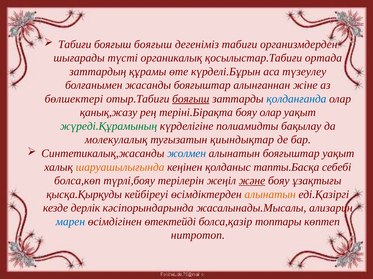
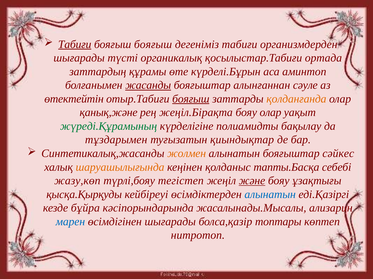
Табиғи at (75, 44) underline: none -> present
түзеулеу: түзеулеу -> аминтоп
жасанды underline: none -> present
жіне: жіне -> сәуле
бөлшектері: бөлшектері -> өтектейтін
қолданғанда colour: blue -> orange
қанық,жазу: қанық,жазу -> қанық,және
теріні.Бірақта: теріні.Бірақта -> жеңіл.Бірақта
молекулалық: молекулалық -> тұздарымен
жолмен colour: blue -> orange
бояғыштар уақыт: уақыт -> сәйкес
болса,көп: болса,көп -> жазу,көп
терілерін: терілерін -> тегістеп
алынатын at (270, 195) colour: orange -> blue
дерлік: дерлік -> бұйра
өсімдігінен өтектейді: өтектейді -> шығарады
